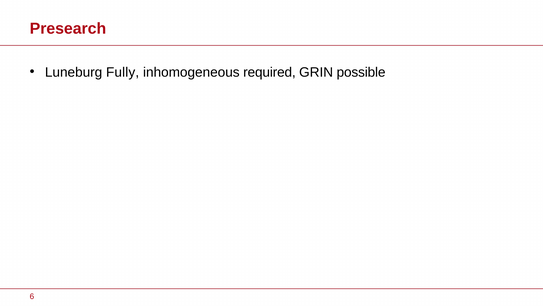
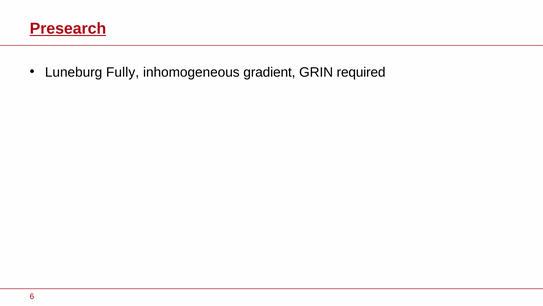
Presearch underline: none -> present
required: required -> gradient
possible: possible -> required
